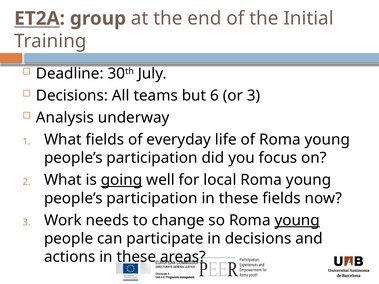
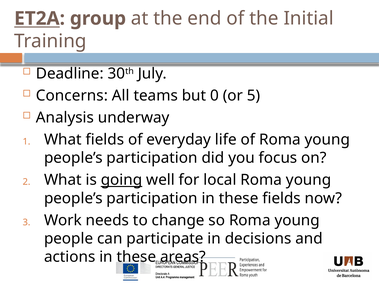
Decisions at (72, 96): Decisions -> Concerns
6: 6 -> 0
or 3: 3 -> 5
young at (297, 220) underline: present -> none
